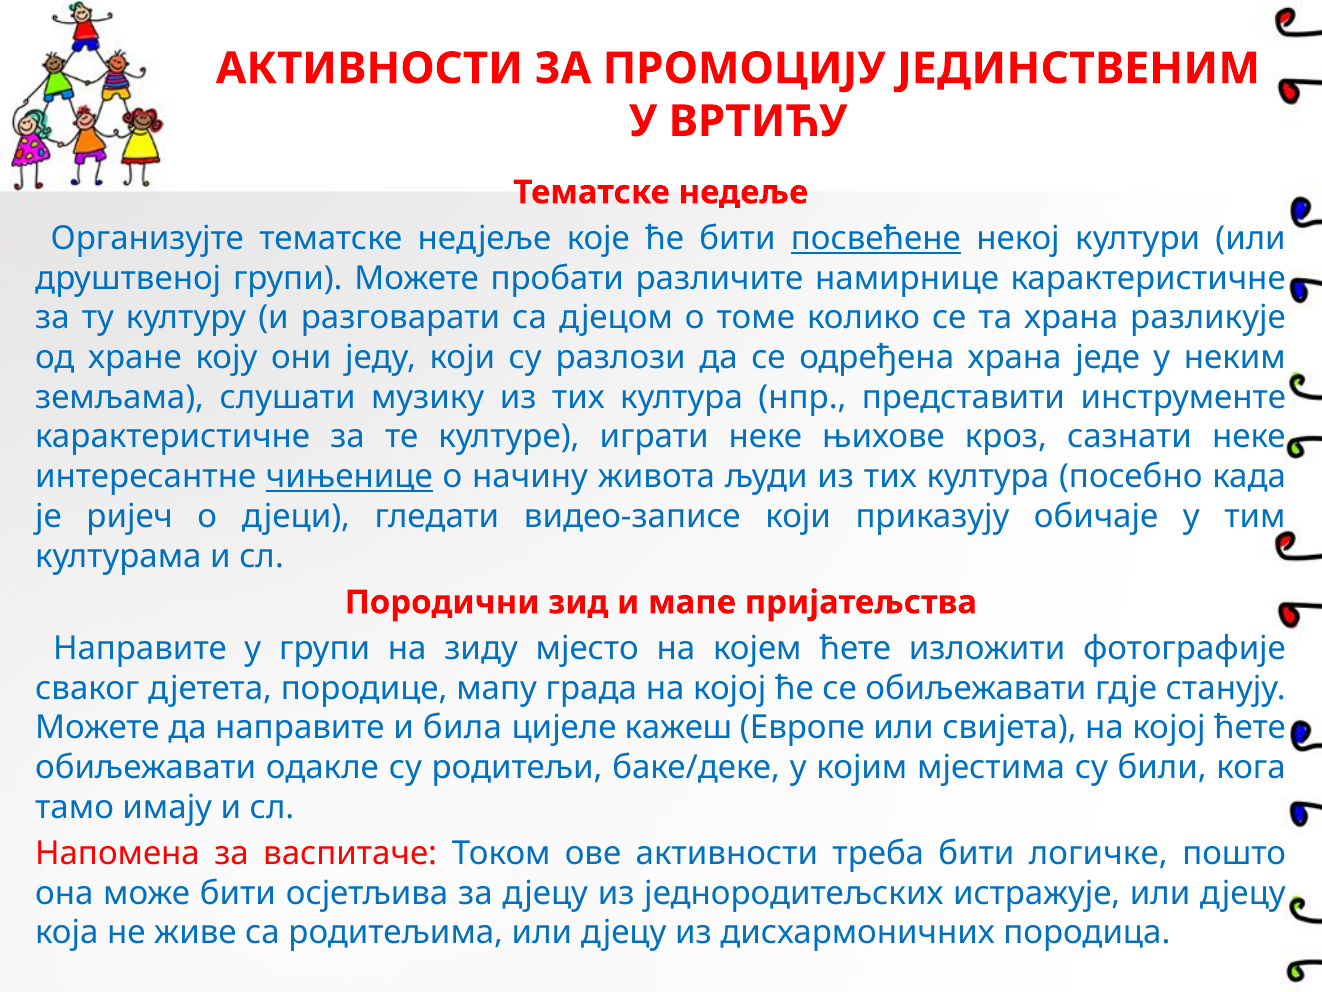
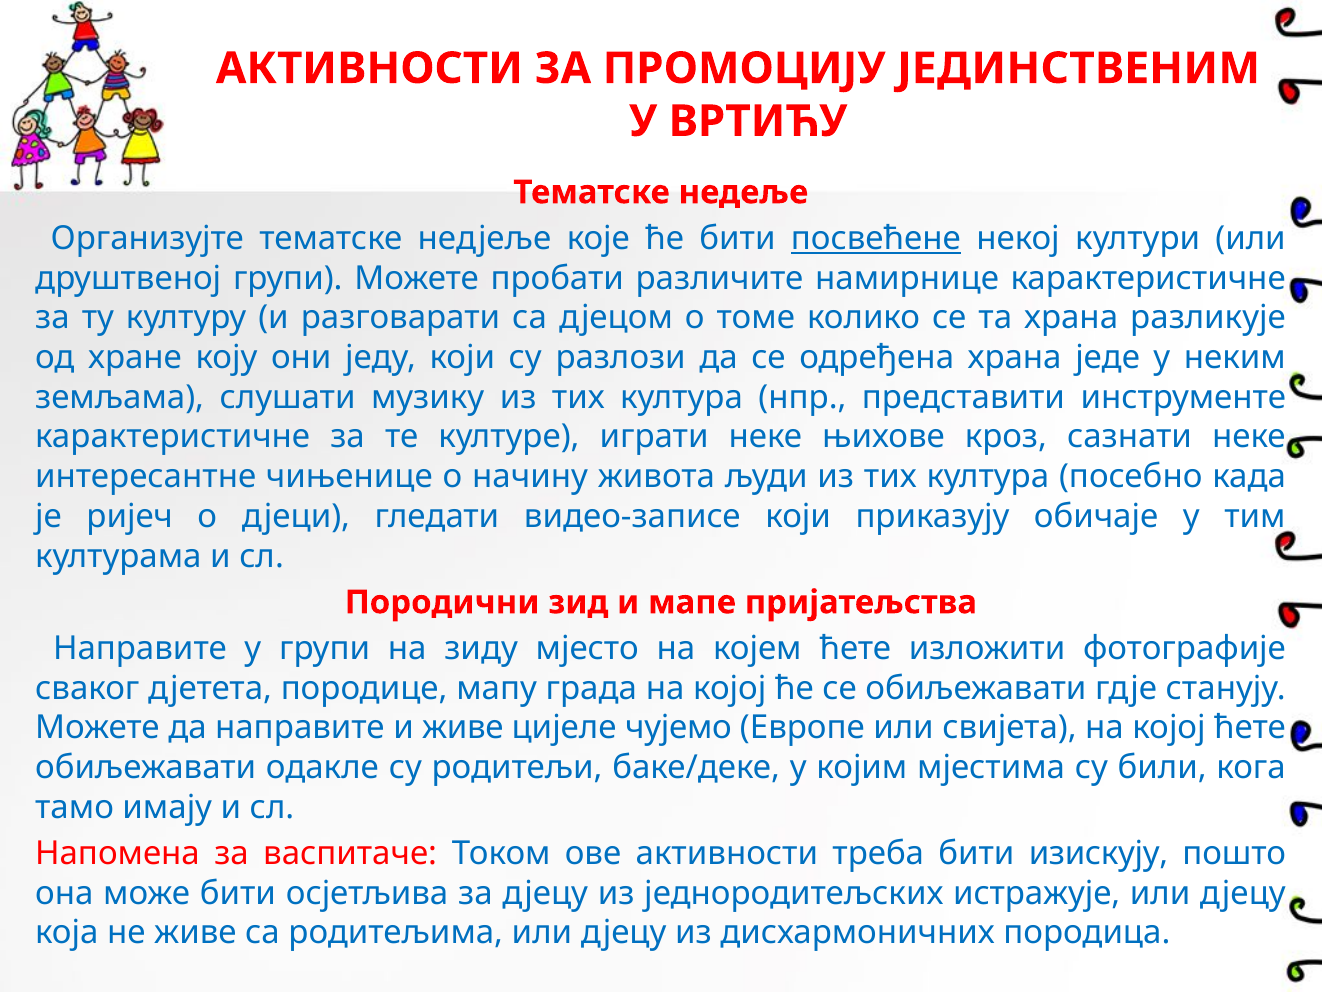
чињенице underline: present -> none
и била: била -> живе
кажеш: кажеш -> чујемо
логичке: логичке -> изискују
